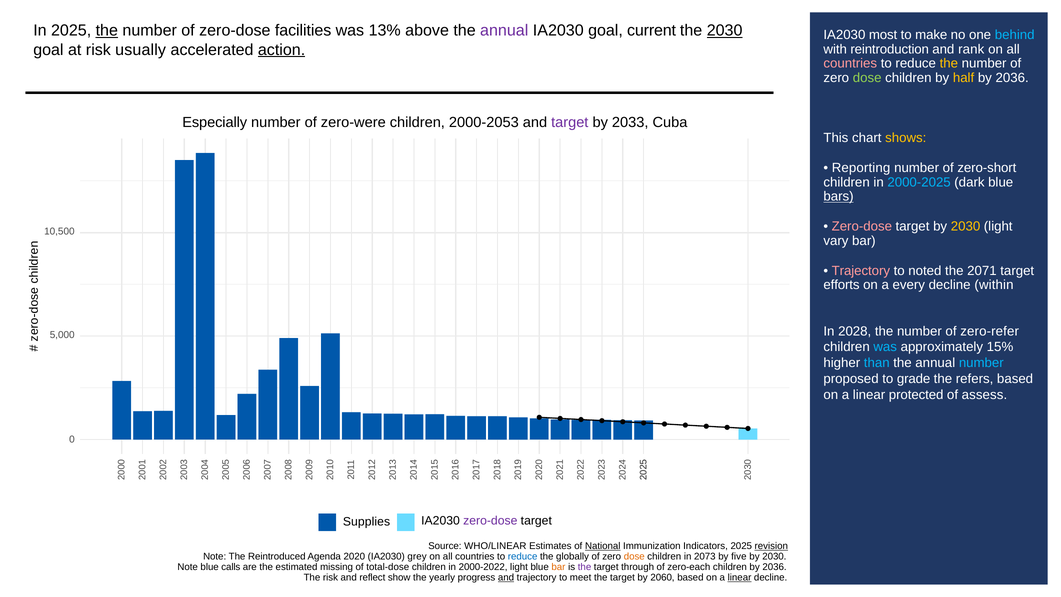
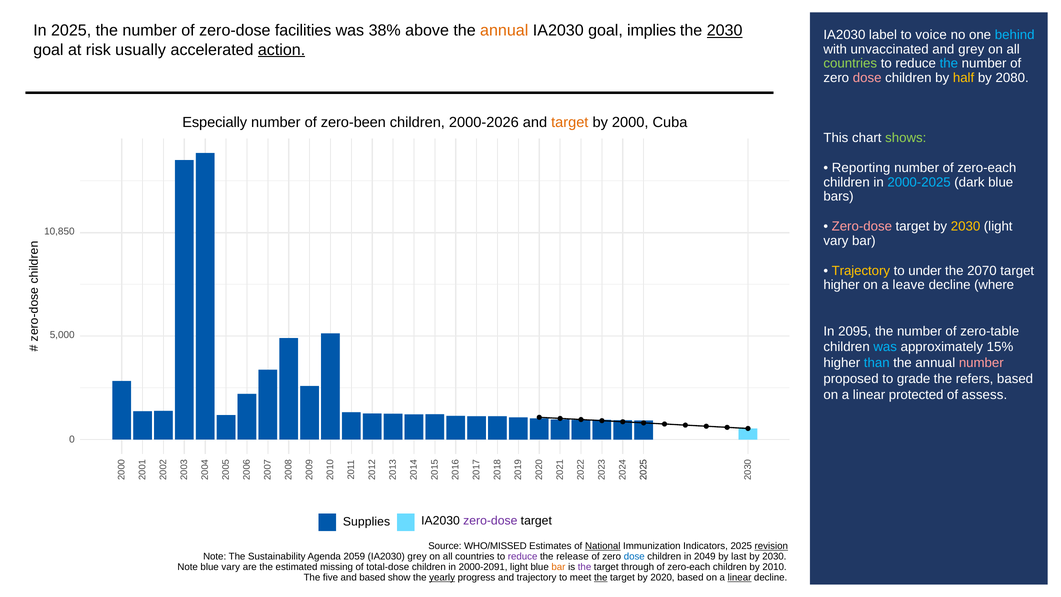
the at (107, 31) underline: present -> none
13%: 13% -> 38%
annual at (504, 31) colour: purple -> orange
current: current -> implies
most: most -> label
make: make -> voice
reintroduction: reintroduction -> unvaccinated
and rank: rank -> grey
countries at (850, 64) colour: pink -> light green
the at (949, 64) colour: yellow -> light blue
dose at (867, 78) colour: light green -> pink
2036 at (1012, 78): 2036 -> 2080
zero-were: zero-were -> zero-been
2000-2053: 2000-2053 -> 2000-2026
target at (570, 122) colour: purple -> orange
2033: 2033 -> 2000
shows colour: yellow -> light green
number of zero-short: zero-short -> zero-each
bars underline: present -> none
10,500: 10,500 -> 10,850
Trajectory at (861, 271) colour: pink -> yellow
noted: noted -> under
2071: 2071 -> 2070
efforts at (842, 285): efforts -> higher
every: every -> leave
within: within -> where
2028: 2028 -> 2095
zero-refer: zero-refer -> zero-table
number at (981, 363) colour: light blue -> pink
WHO/LINEAR: WHO/LINEAR -> WHO/MISSED
Reintroduced: Reintroduced -> Sustainability
2020: 2020 -> 2059
reduce at (523, 556) colour: blue -> purple
globally: globally -> release
dose at (634, 556) colour: orange -> blue
2073: 2073 -> 2049
five: five -> last
blue calls: calls -> vary
2000-2022: 2000-2022 -> 2000-2091
children by 2036: 2036 -> 2010
The risk: risk -> five
and reflect: reflect -> based
yearly underline: none -> present
and at (506, 577) underline: present -> none
the at (601, 577) underline: none -> present
2060: 2060 -> 2020
